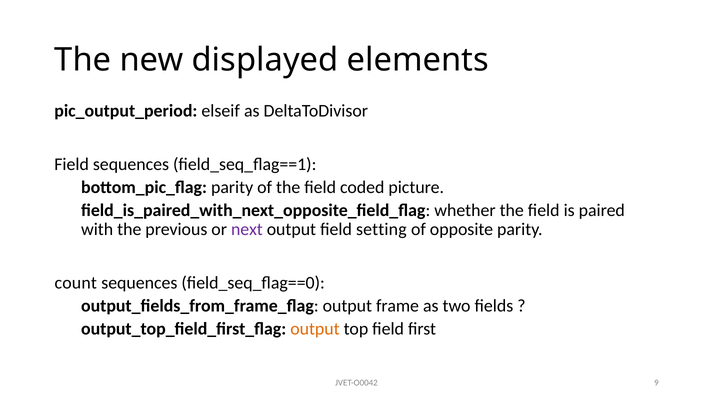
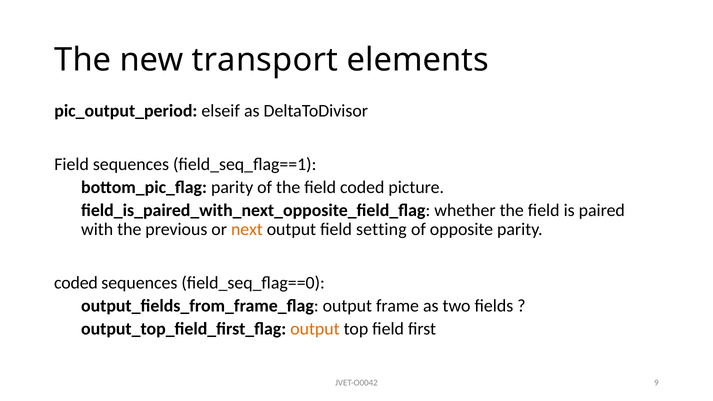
displayed: displayed -> transport
next colour: purple -> orange
count at (76, 283): count -> coded
